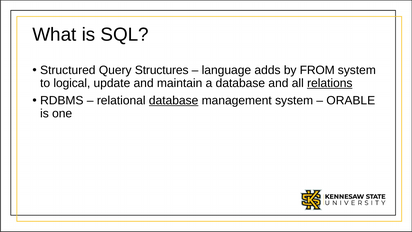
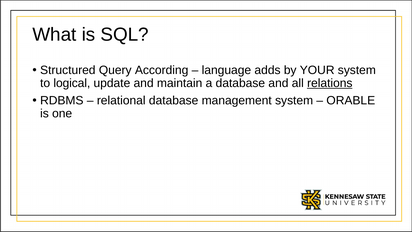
Structures: Structures -> According
FROM: FROM -> YOUR
database at (174, 100) underline: present -> none
